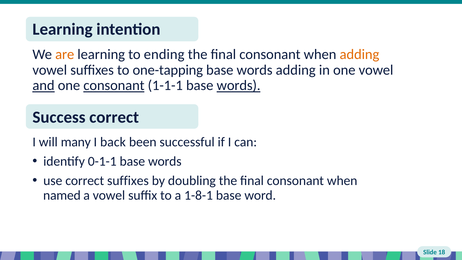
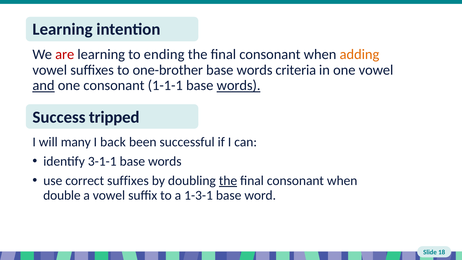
are colour: orange -> red
one-tapping: one-tapping -> one-brother
words adding: adding -> criteria
consonant at (114, 85) underline: present -> none
Success correct: correct -> tripped
0-1-1: 0-1-1 -> 3-1-1
the at (228, 181) underline: none -> present
named: named -> double
1-8-1: 1-8-1 -> 1-3-1
